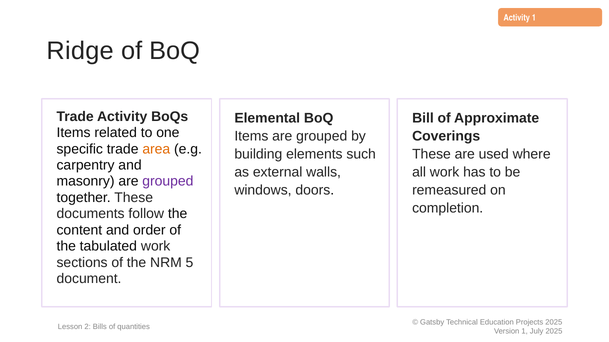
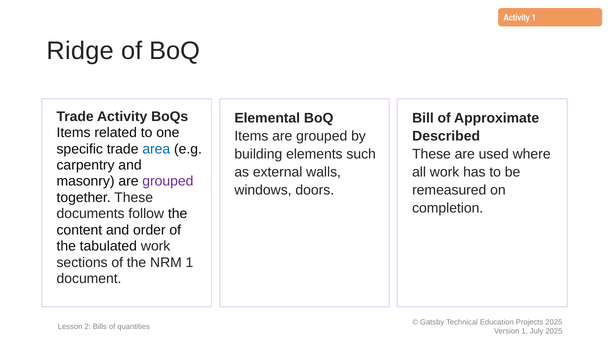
Coverings: Coverings -> Described
area colour: orange -> blue
NRM 5: 5 -> 1
